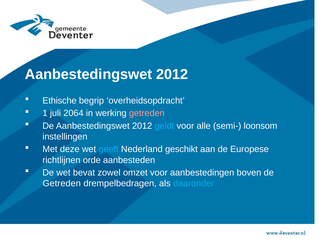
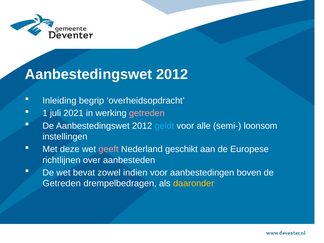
Ethische: Ethische -> Inleiding
2064: 2064 -> 2021
geeft colour: light blue -> pink
orde: orde -> over
omzet: omzet -> indien
daaronder colour: light blue -> yellow
